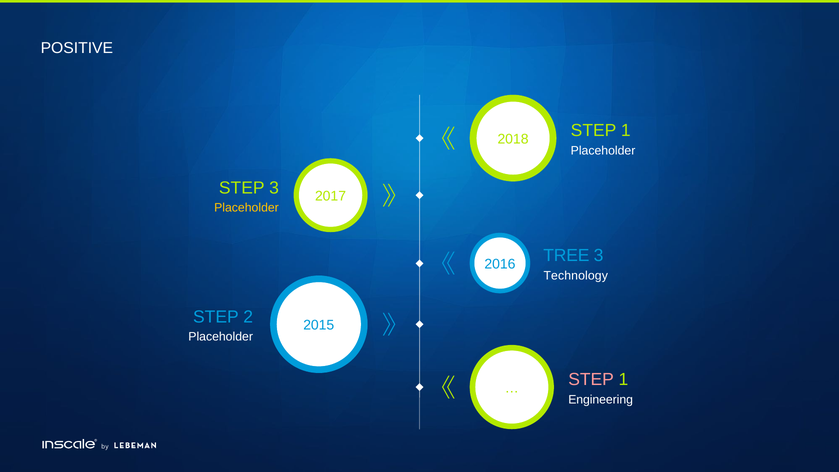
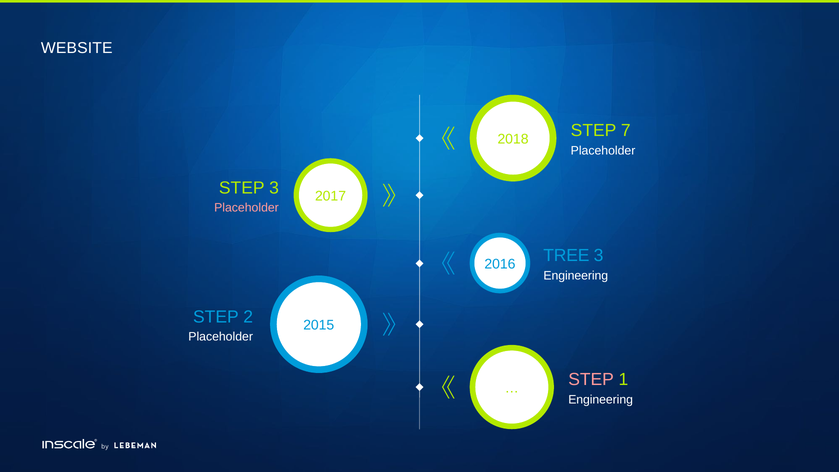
POSITIVE: POSITIVE -> WEBSITE
2018 STEP 1: 1 -> 7
Placeholder at (247, 208) colour: yellow -> pink
Technology at (576, 276): Technology -> Engineering
